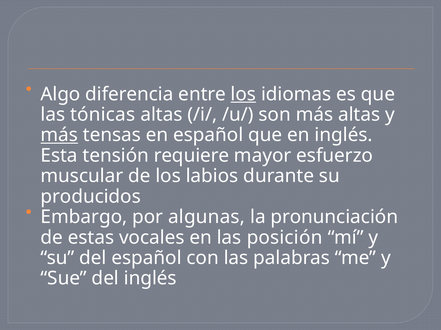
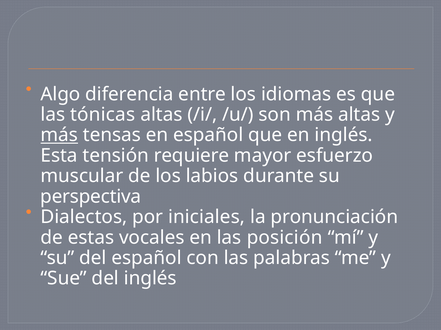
los at (243, 94) underline: present -> none
producidos: producidos -> perspectiva
Embargo: Embargo -> Dialectos
algunas: algunas -> iniciales
